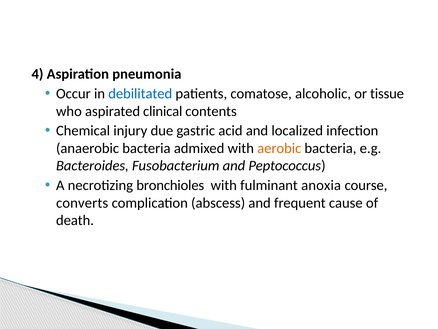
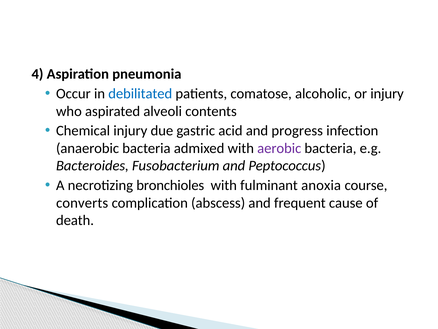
or tissue: tissue -> injury
clinical: clinical -> alveoli
localized: localized -> progress
aerobic colour: orange -> purple
